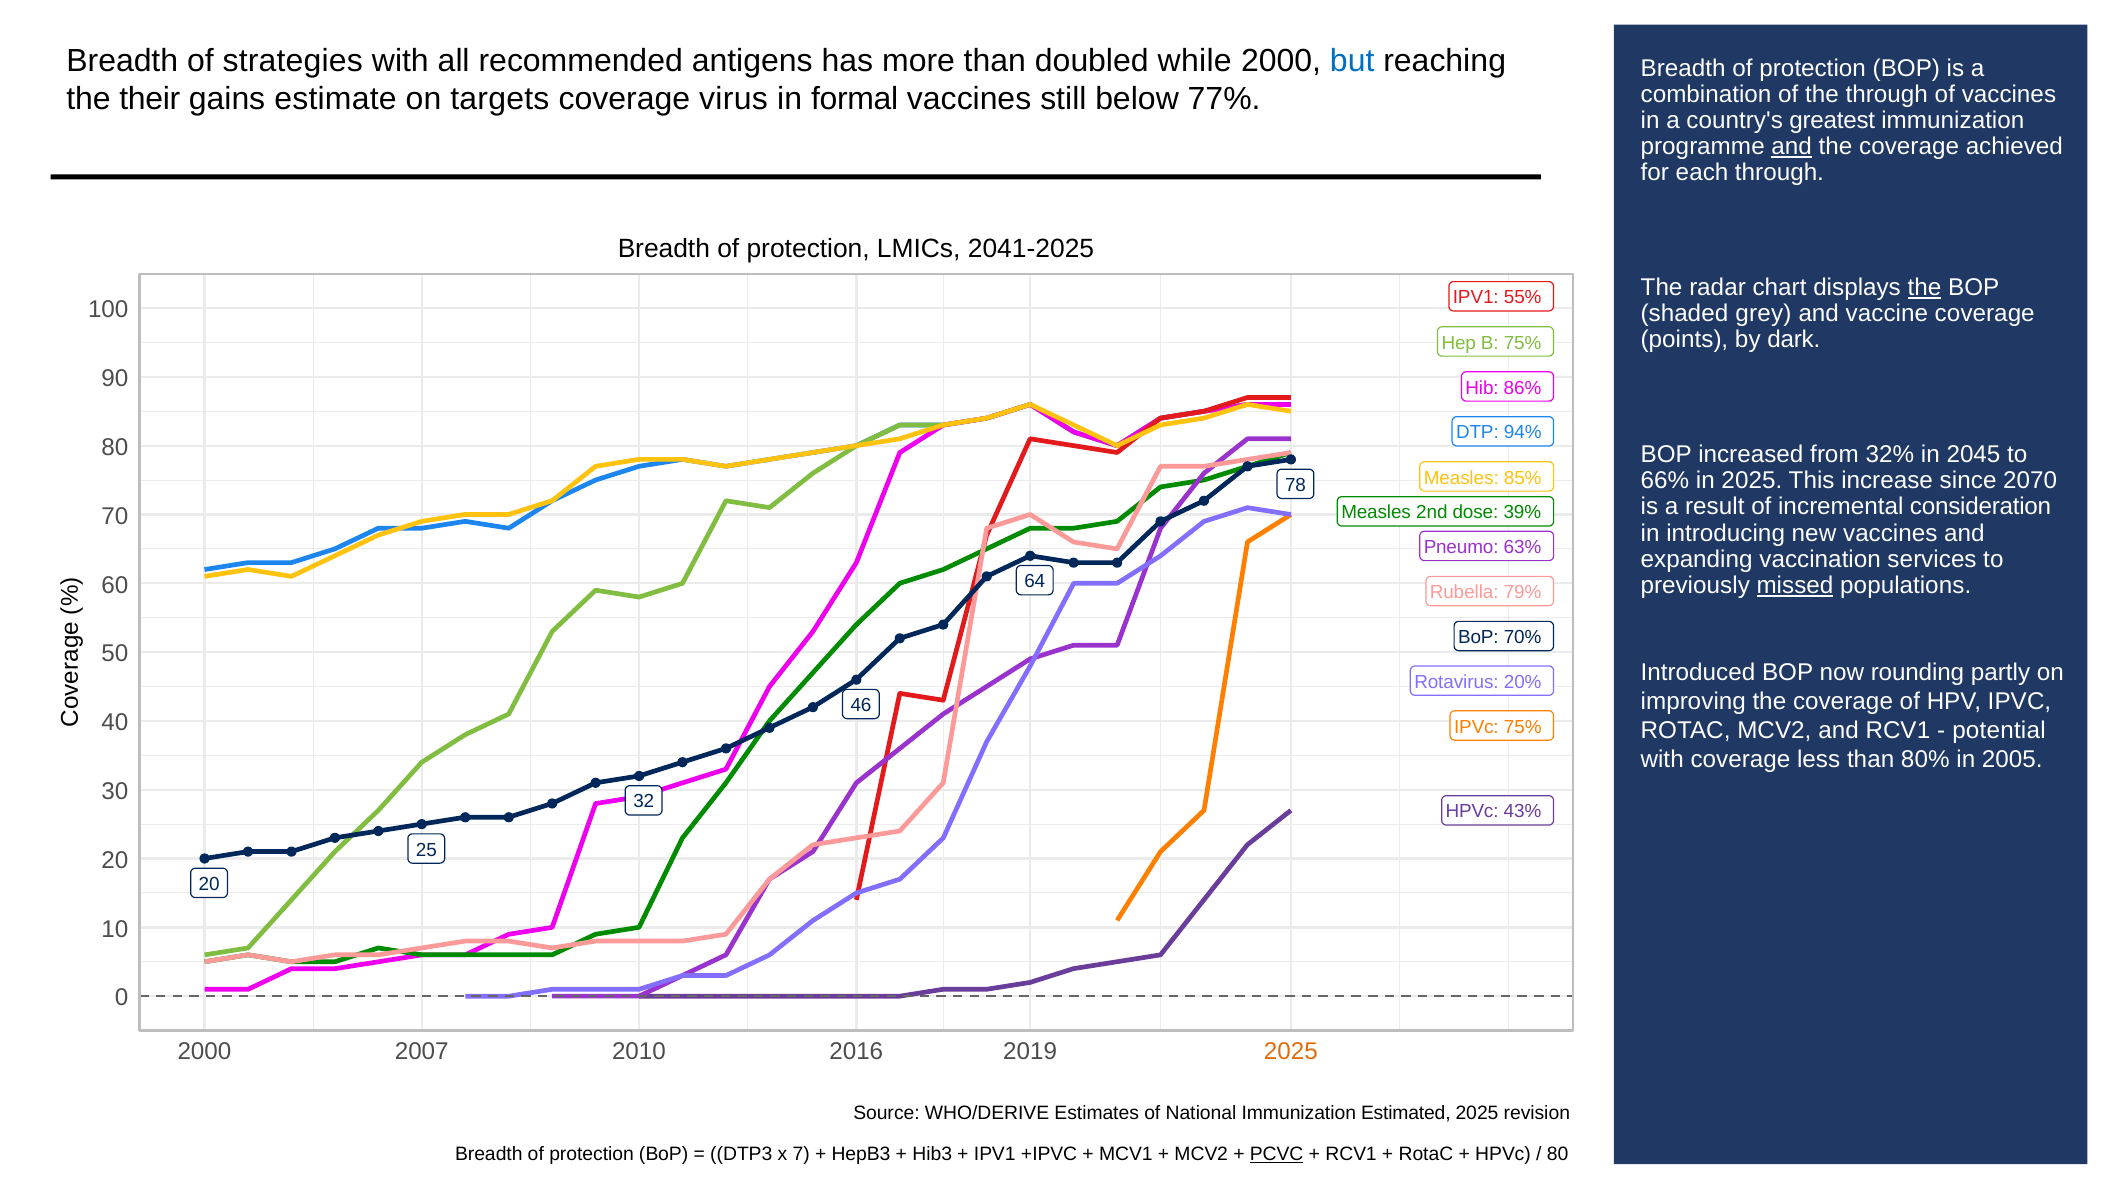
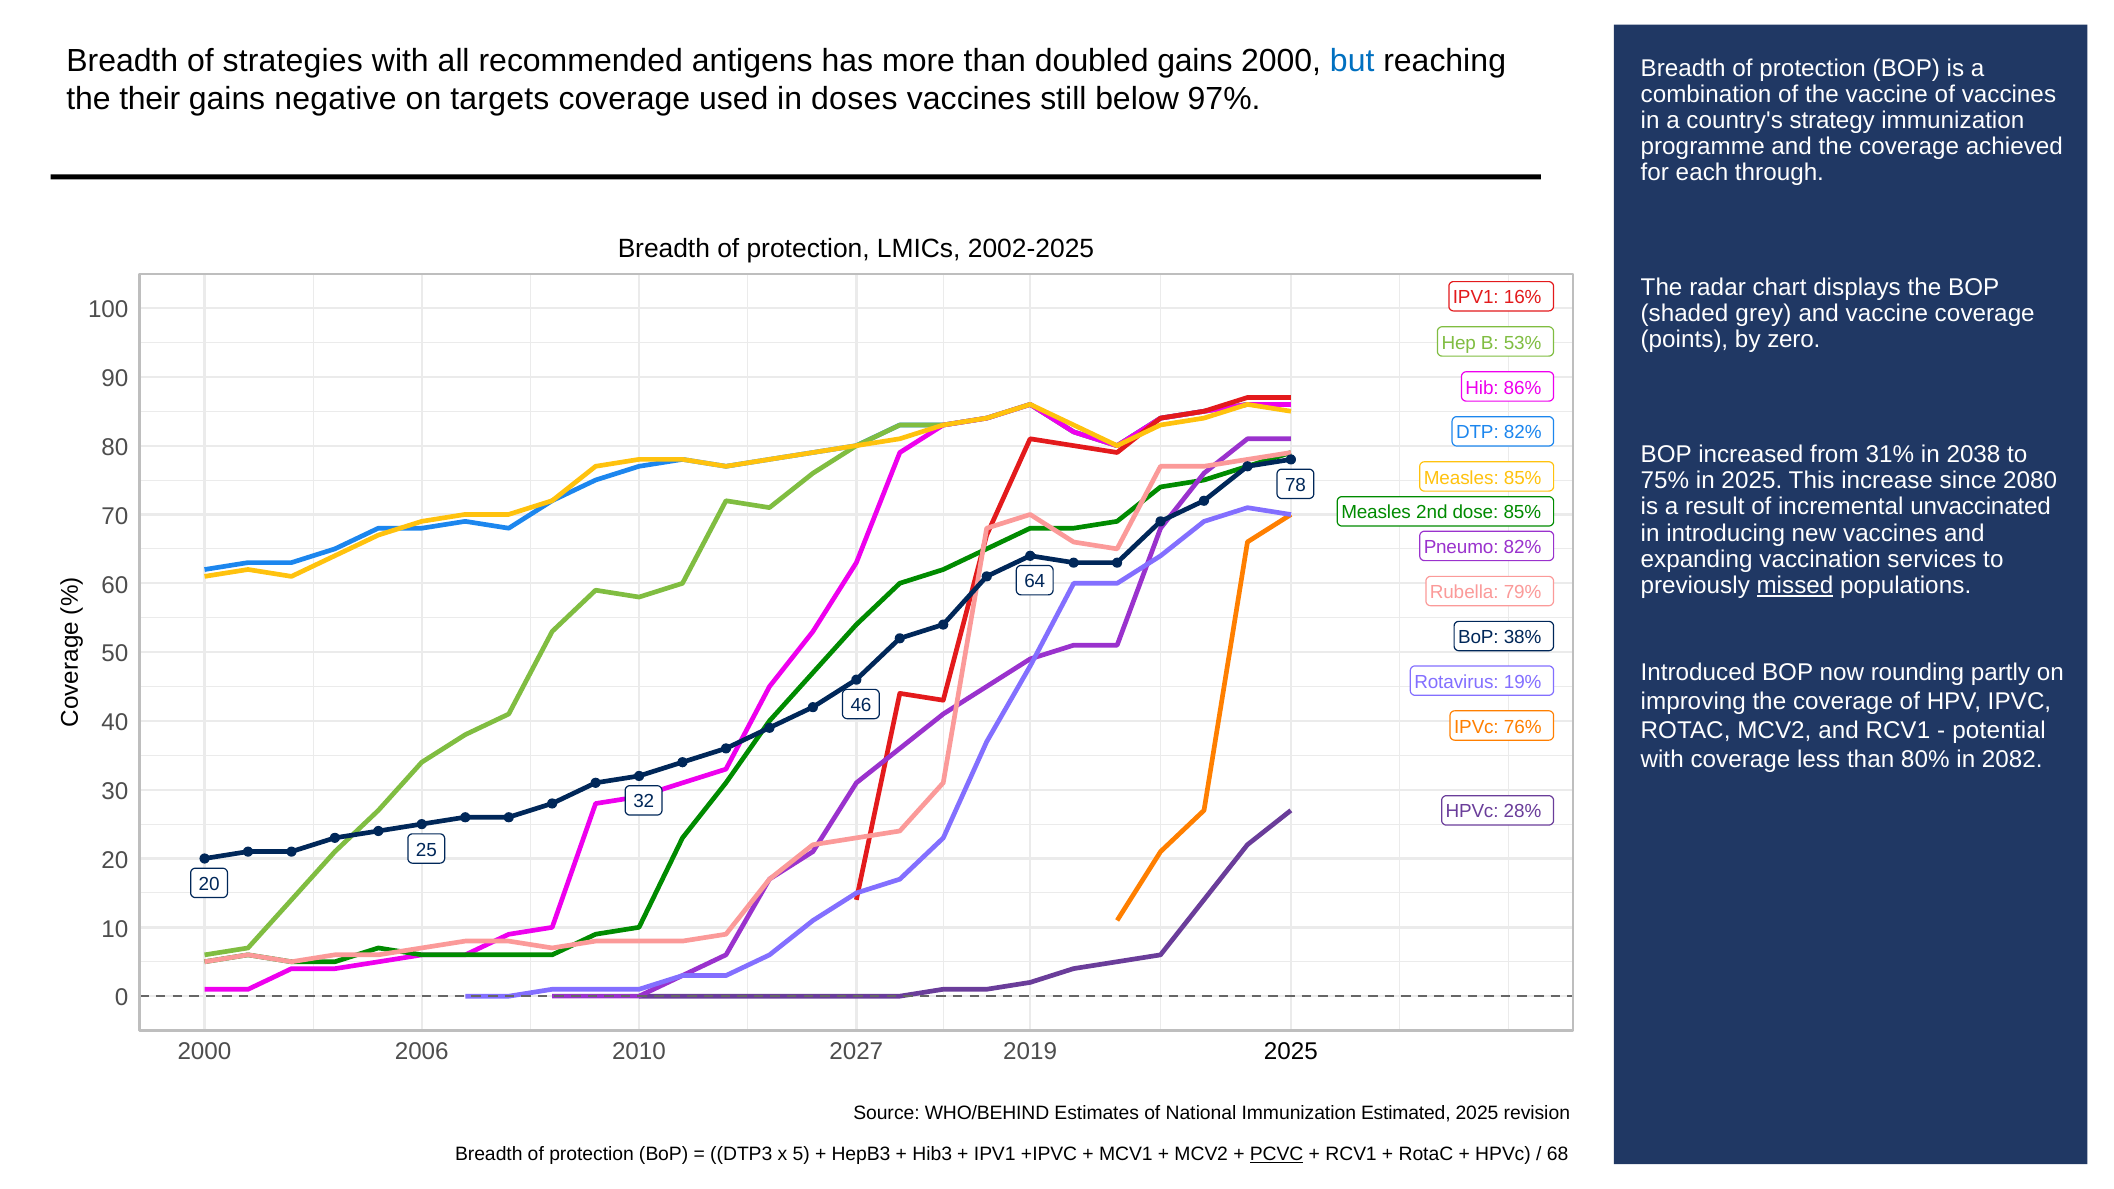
doubled while: while -> gains
the through: through -> vaccine
estimate: estimate -> negative
virus: virus -> used
formal: formal -> doses
77%: 77% -> 97%
greatest: greatest -> strategy
and at (1792, 147) underline: present -> none
2041-2025: 2041-2025 -> 2002-2025
the at (1925, 288) underline: present -> none
55%: 55% -> 16%
dark: dark -> zero
B 75%: 75% -> 53%
DTP 94%: 94% -> 82%
32%: 32% -> 31%
2045: 2045 -> 2038
66%: 66% -> 75%
2070: 2070 -> 2080
consideration: consideration -> unvaccinated
dose 39%: 39% -> 85%
Pneumo 63%: 63% -> 82%
70%: 70% -> 38%
20%: 20% -> 19%
IPVc 75%: 75% -> 76%
2005: 2005 -> 2082
43%: 43% -> 28%
2007: 2007 -> 2006
2016: 2016 -> 2027
2025 at (1291, 1052) colour: orange -> black
WHO/DERIVE: WHO/DERIVE -> WHO/BEHIND
7: 7 -> 5
80 at (1558, 1155): 80 -> 68
